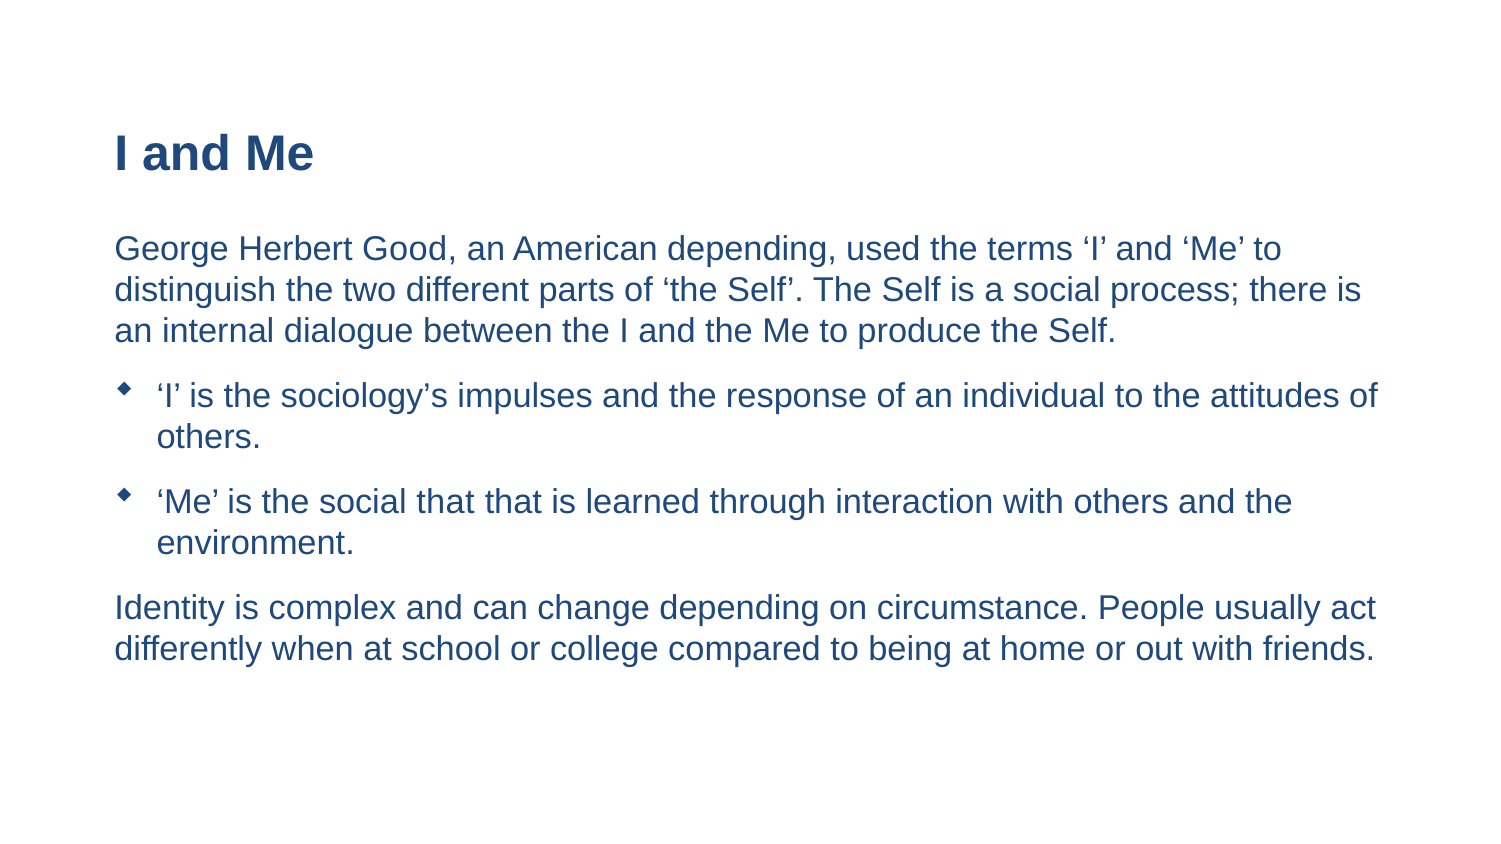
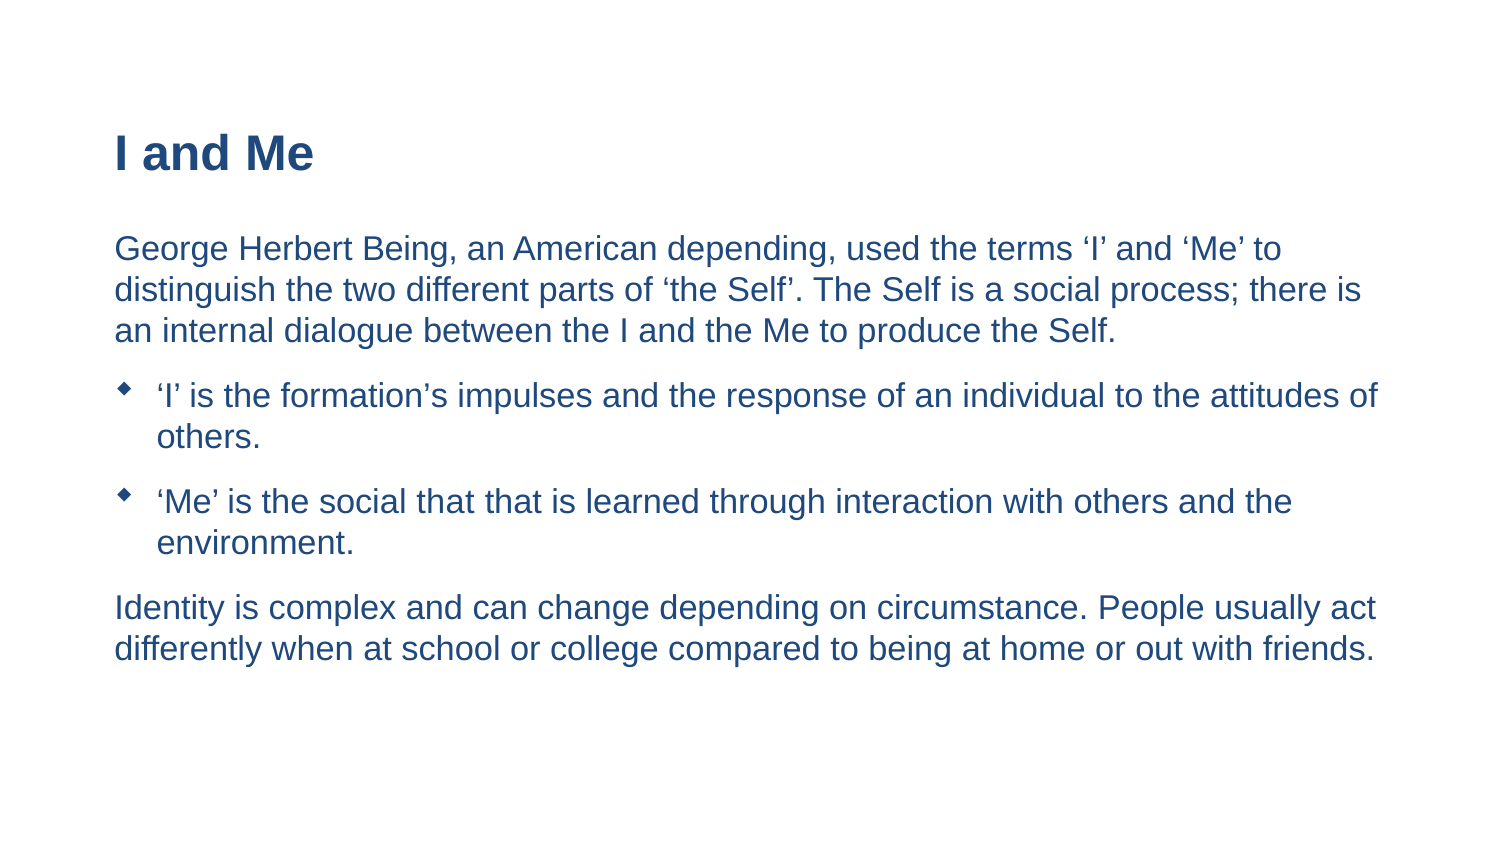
Herbert Good: Good -> Being
sociology’s: sociology’s -> formation’s
